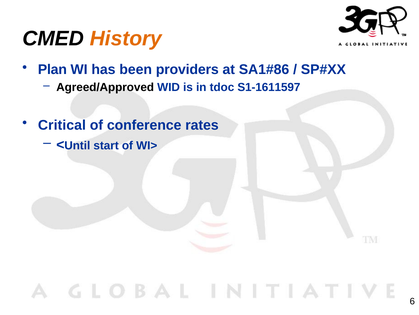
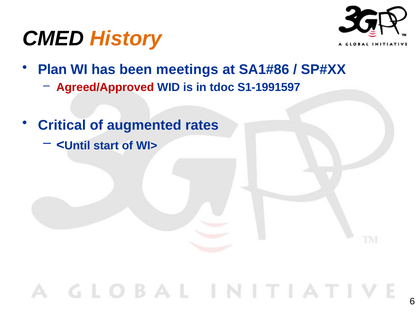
providers: providers -> meetings
Agreed/Approved colour: black -> red
S1-1611597: S1-1611597 -> S1-1991597
conference: conference -> augmented
